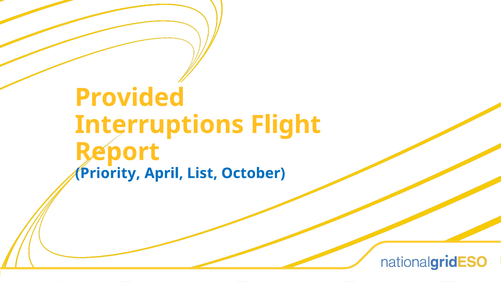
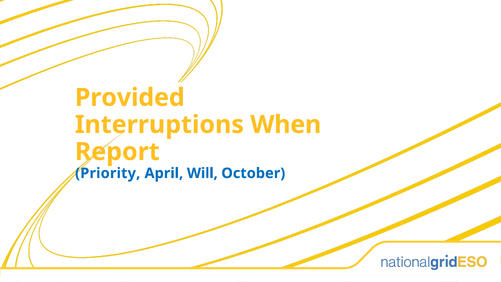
Flight: Flight -> When
List: List -> Will
